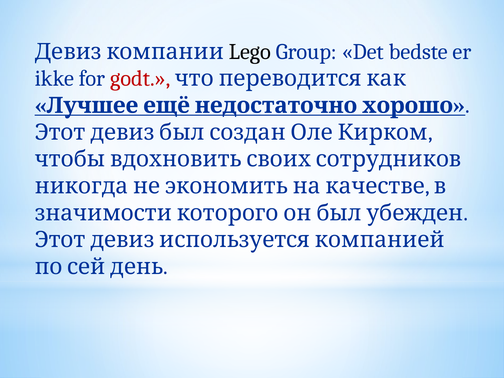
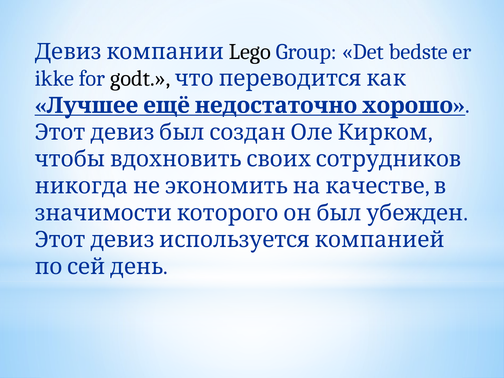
godt colour: red -> black
